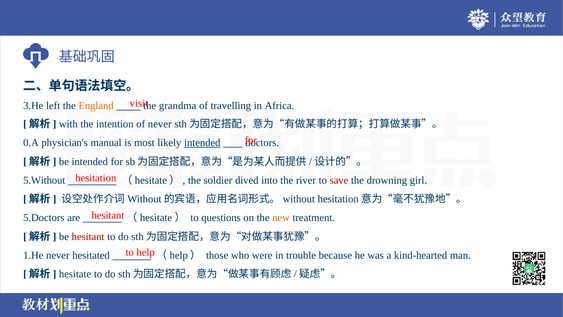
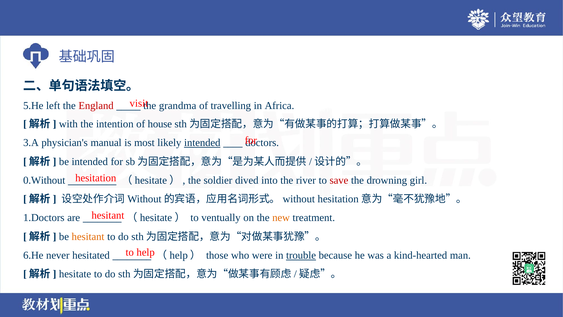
3.He: 3.He -> 5.He
England colour: orange -> red
of never: never -> house
0.A: 0.A -> 3.A
5.Without: 5.Without -> 0.Without
5.Doctors: 5.Doctors -> 1.Doctors
questions: questions -> ventually
hesitant at (88, 236) colour: red -> orange
1.He: 1.He -> 6.He
trouble underline: none -> present
